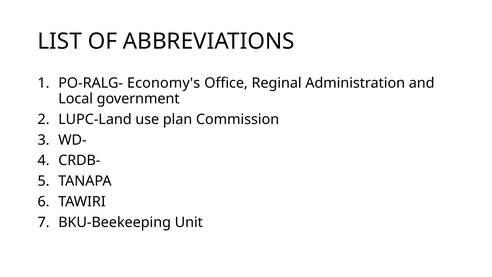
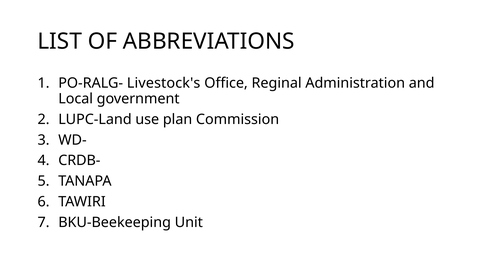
Economy's: Economy's -> Livestock's
